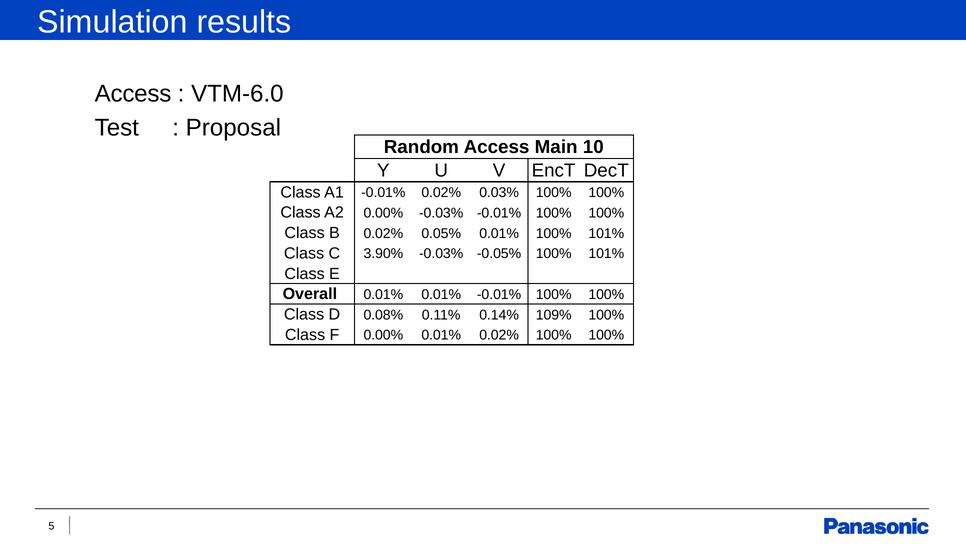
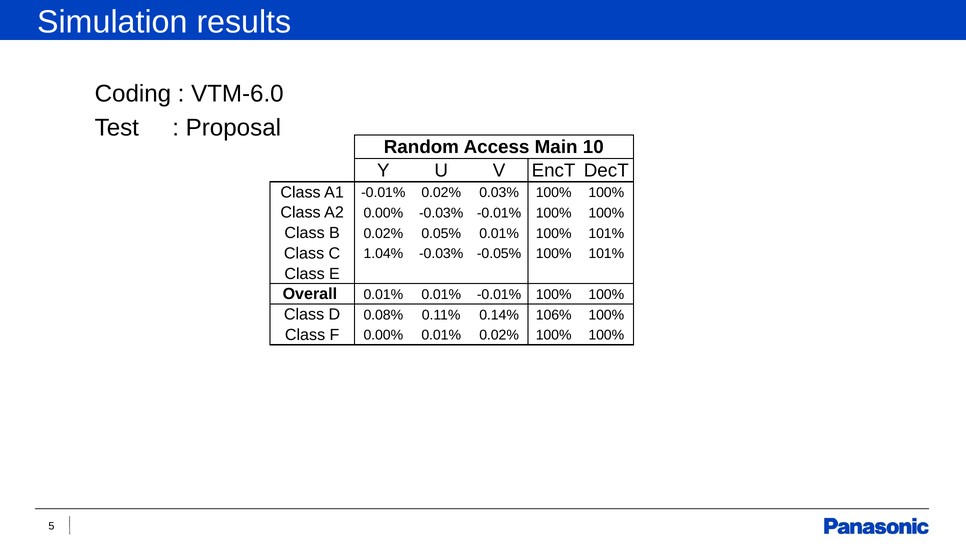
Access at (133, 94): Access -> Coding
3.90%: 3.90% -> 1.04%
109%: 109% -> 106%
